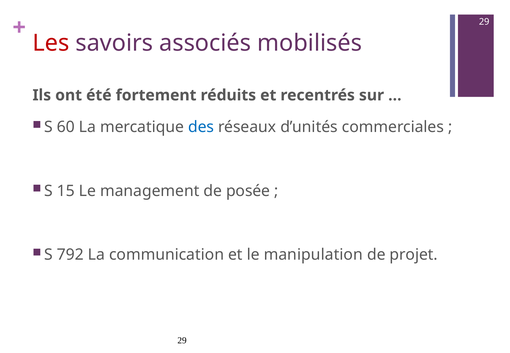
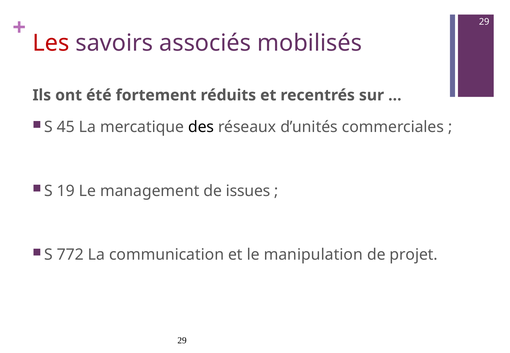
60: 60 -> 45
des colour: blue -> black
15: 15 -> 19
posée: posée -> issues
792: 792 -> 772
